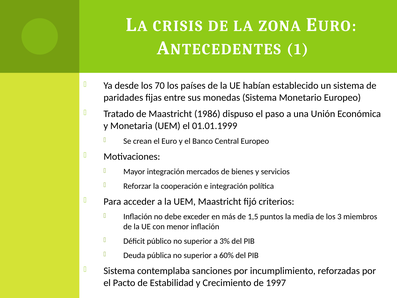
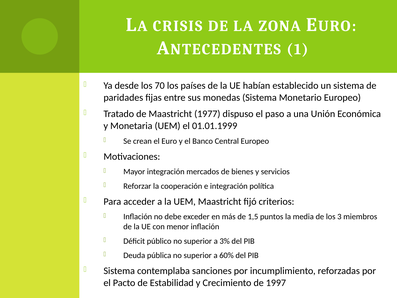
1986: 1986 -> 1977
